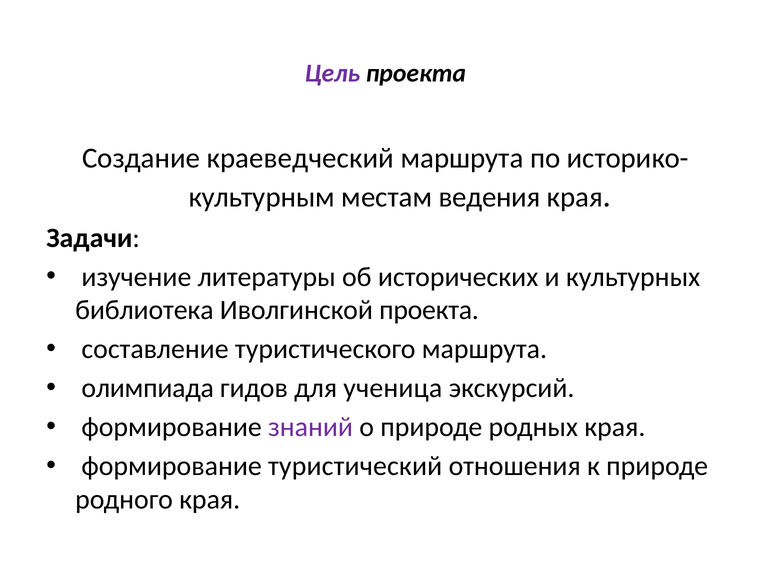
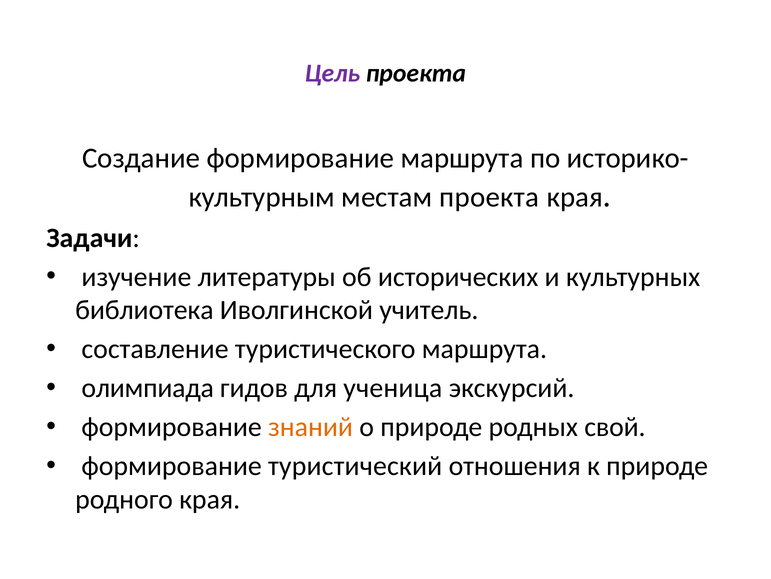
Создание краеведческий: краеведческий -> формирование
местам ведения: ведения -> проекта
Иволгинской проекта: проекта -> учитель
знаний colour: purple -> orange
родных края: края -> свой
